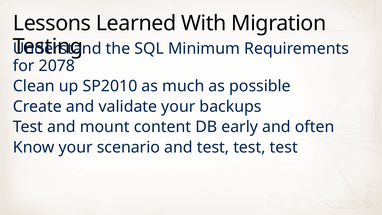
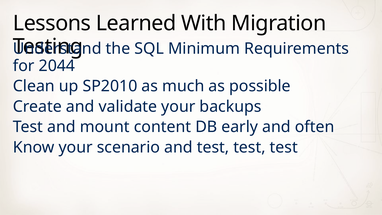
2078: 2078 -> 2044
